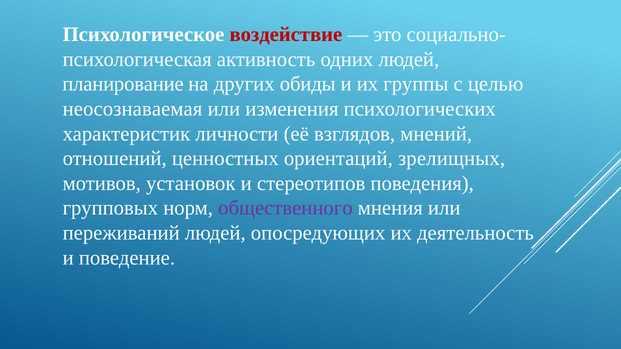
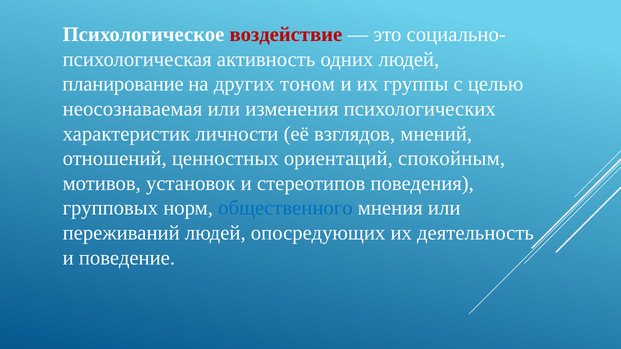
обиды: обиды -> тоном
зрелищных: зрелищных -> спокойным
общественного colour: purple -> blue
